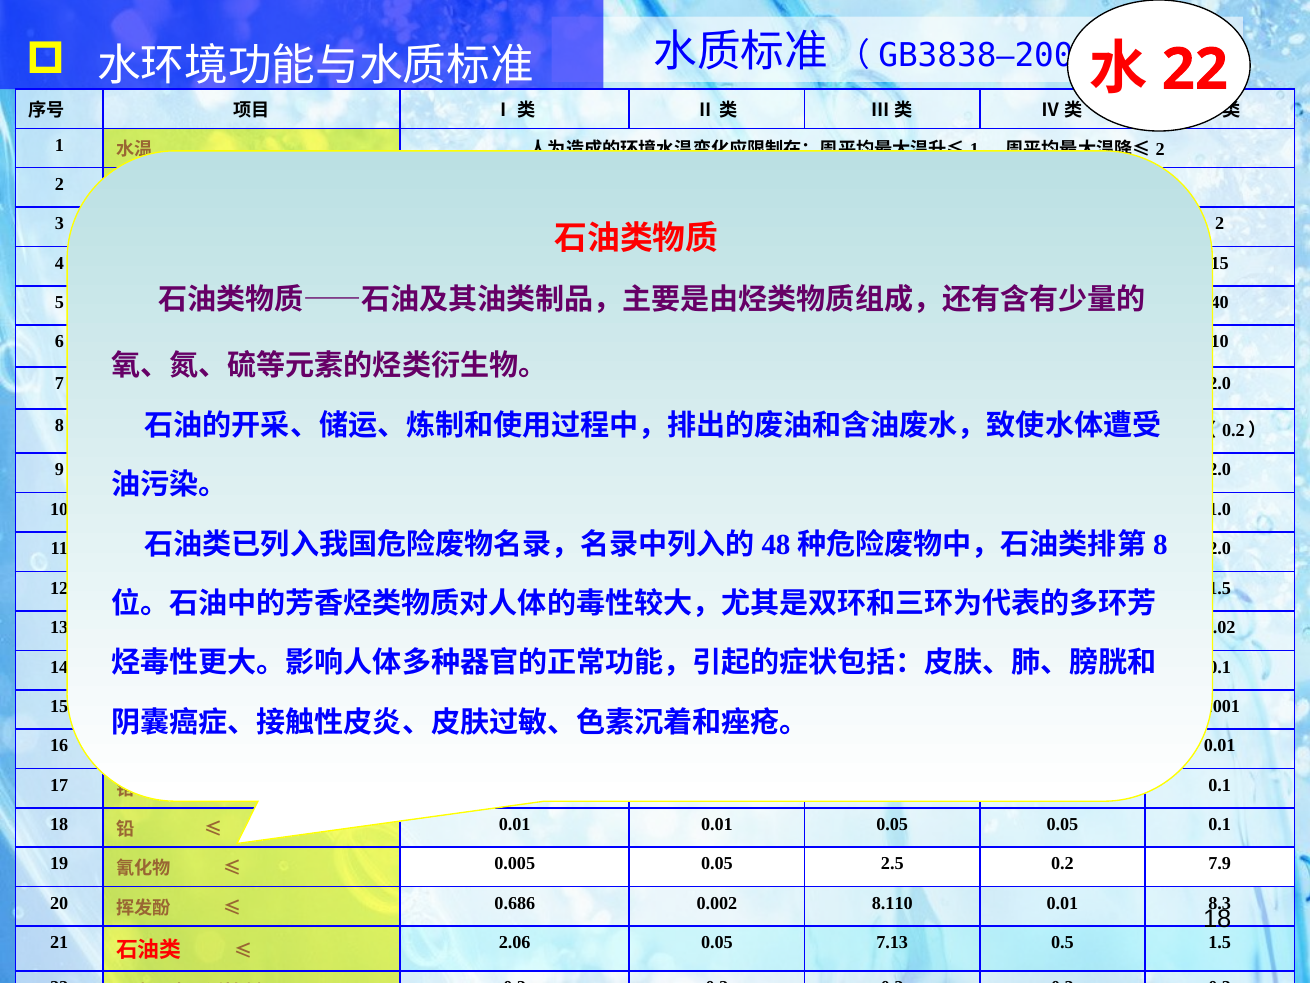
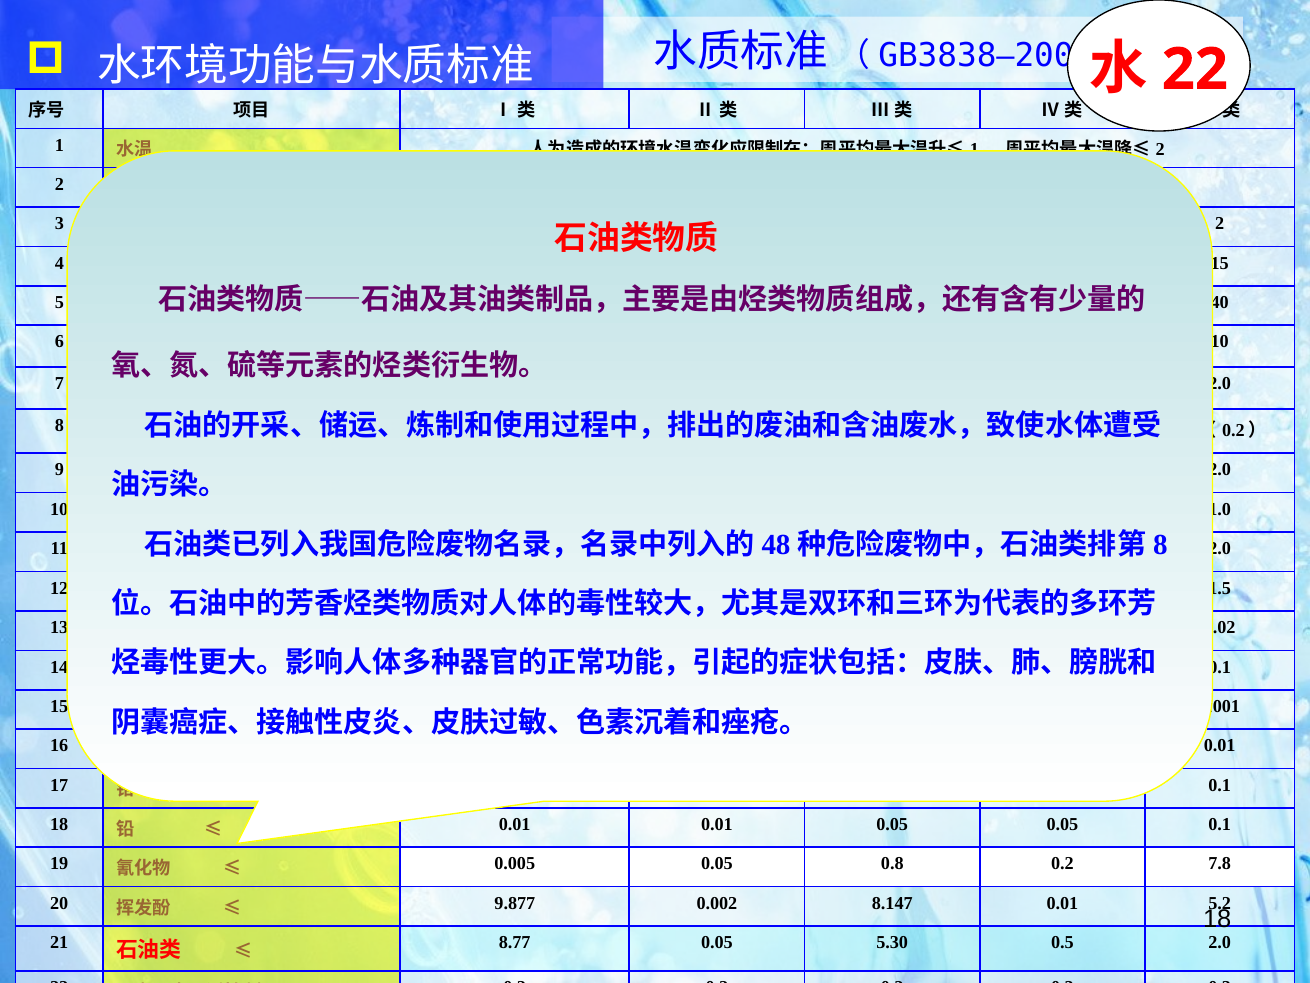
2.5: 2.5 -> 0.8
7.9: 7.9 -> 7.8
0.686: 0.686 -> 9.877
8.110: 8.110 -> 8.147
8.3: 8.3 -> 5.2
2.06: 2.06 -> 8.77
7.13: 7.13 -> 5.30
0.5 1.5: 1.5 -> 2.0
